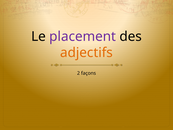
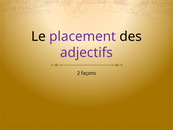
adjectifs colour: orange -> purple
